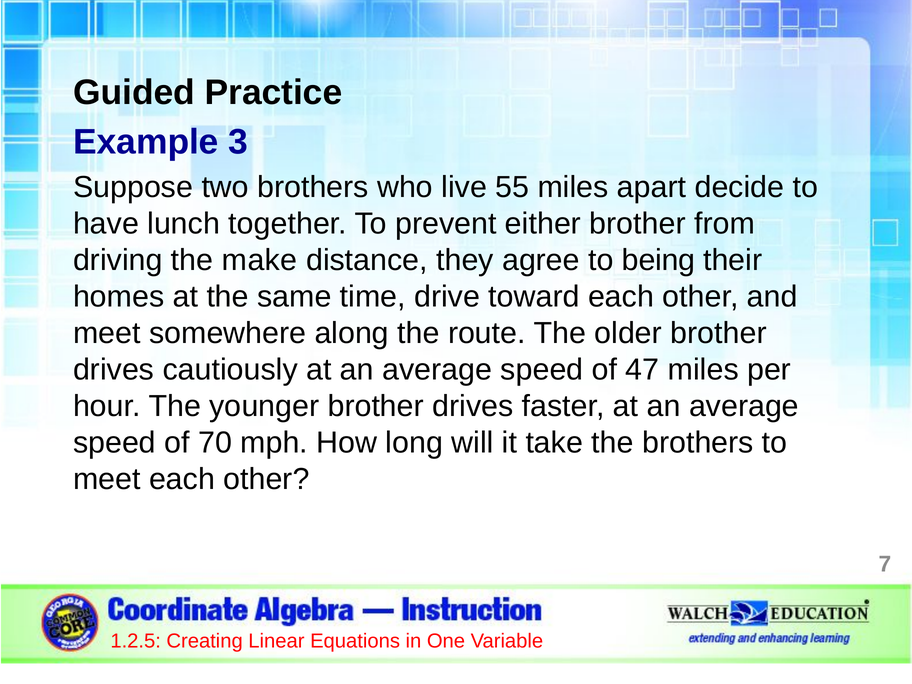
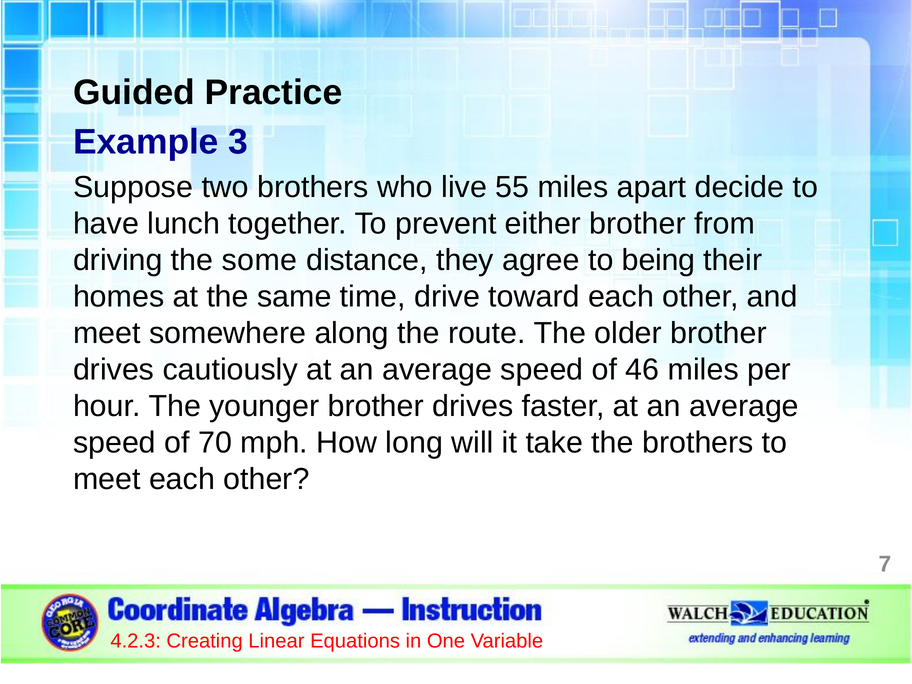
make: make -> some
47: 47 -> 46
1.2.5: 1.2.5 -> 4.2.3
